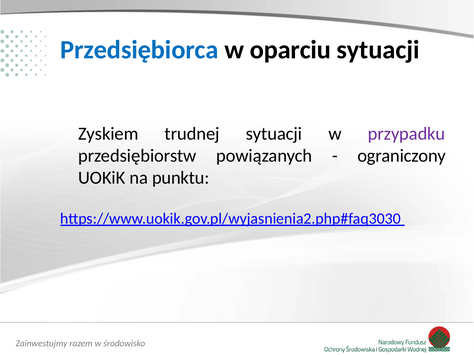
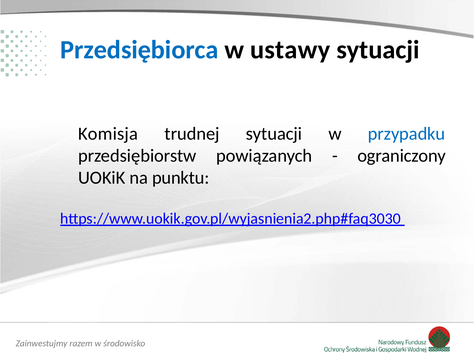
oparciu: oparciu -> ustawy
Zyskiem: Zyskiem -> Komisja
przypadku colour: purple -> blue
